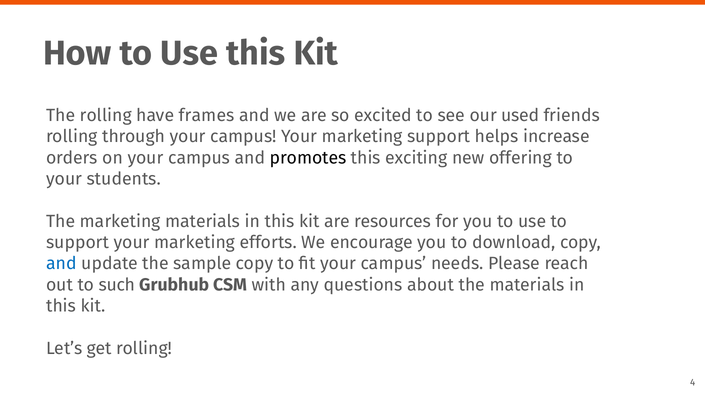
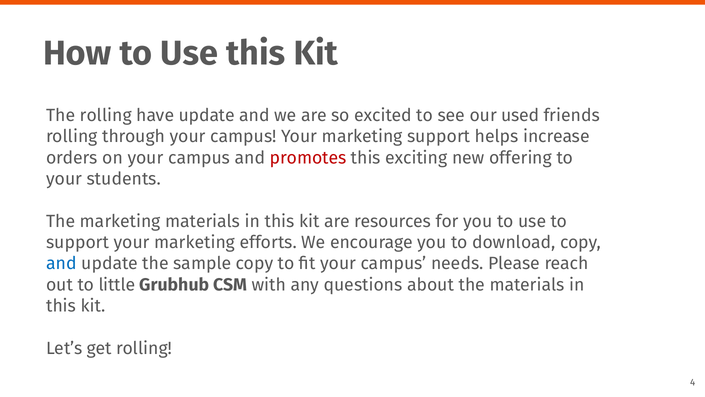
have frames: frames -> update
promotes colour: black -> red
such: such -> little
